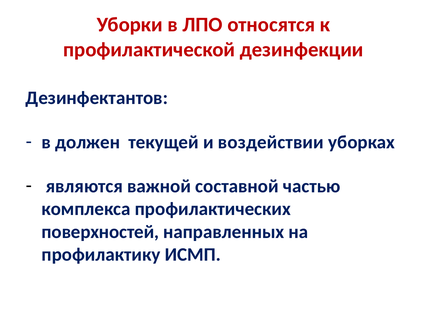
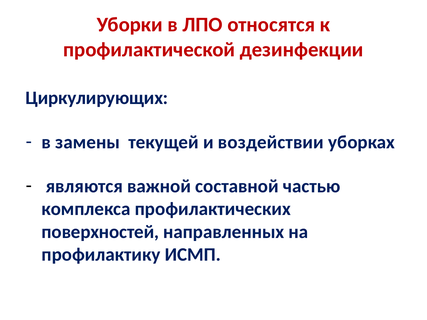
Дезинфектантов: Дезинфектантов -> Циркулирующих
должен: должен -> замены
